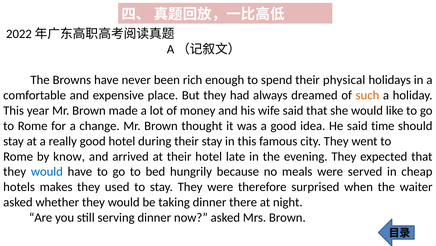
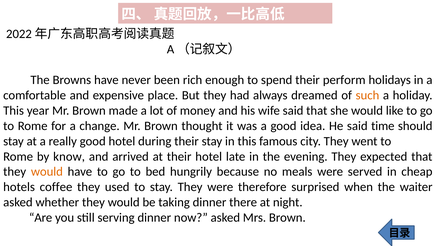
physical: physical -> perform
would at (47, 171) colour: blue -> orange
makes: makes -> coffee
